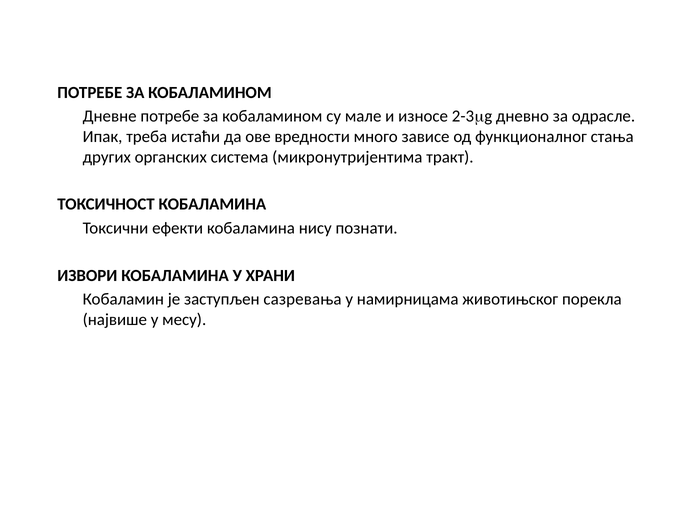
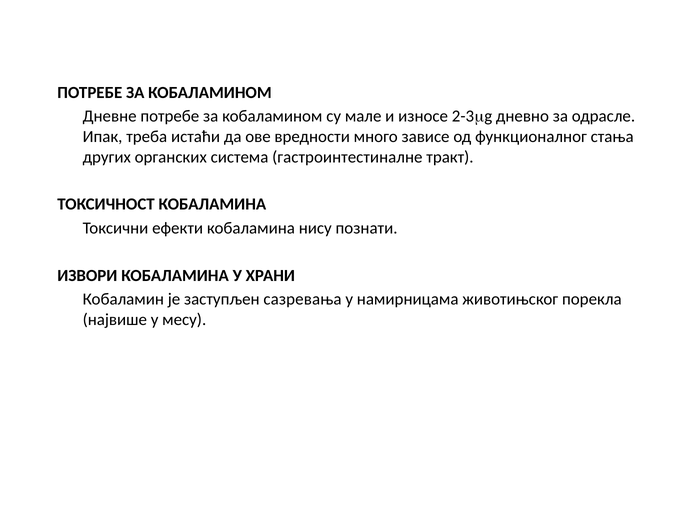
микронутријентима: микронутријентима -> гастроинтестиналне
